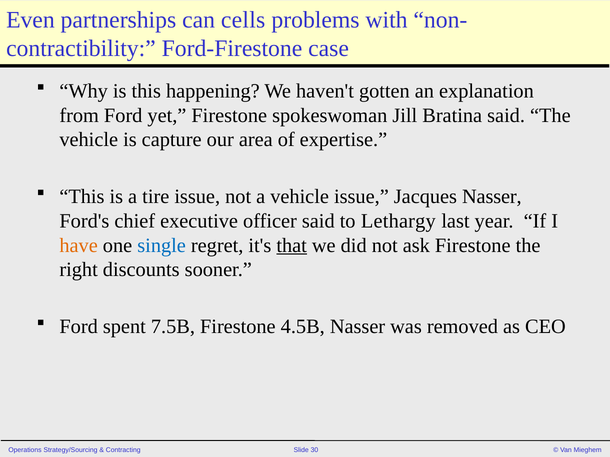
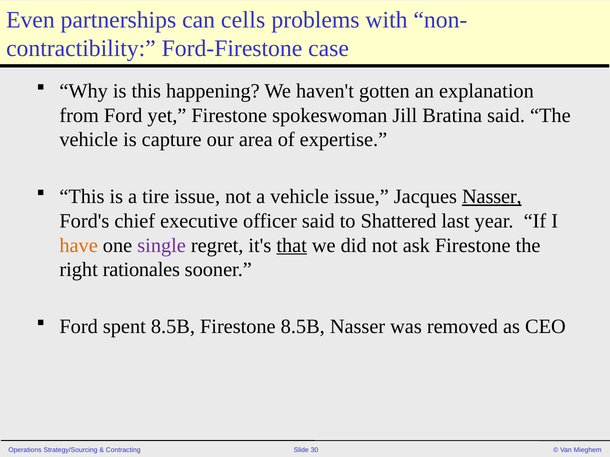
Nasser at (492, 197) underline: none -> present
Lethargy: Lethargy -> Shattered
single colour: blue -> purple
discounts: discounts -> rationales
spent 7.5B: 7.5B -> 8.5B
Firestone 4.5B: 4.5B -> 8.5B
